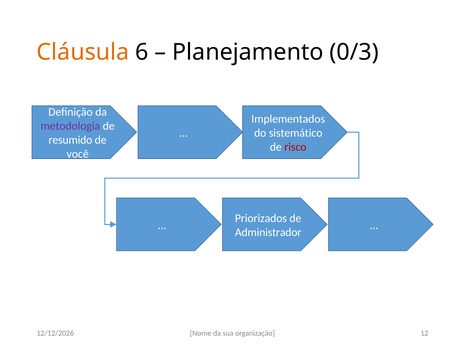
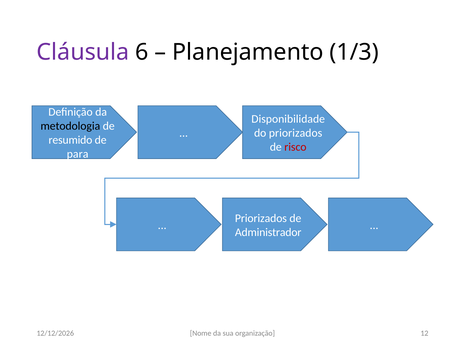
Cláusula colour: orange -> purple
0/3: 0/3 -> 1/3
Implementados: Implementados -> Disponibilidade
metodologia colour: purple -> black
do sistemático: sistemático -> priorizados
você: você -> para
